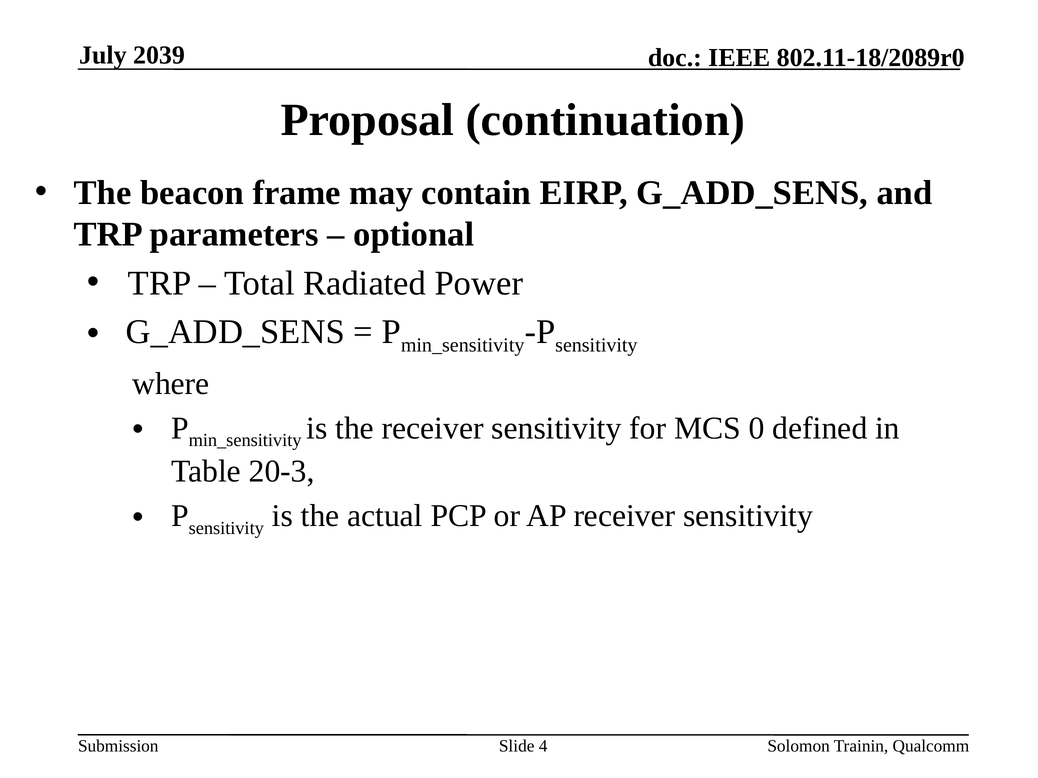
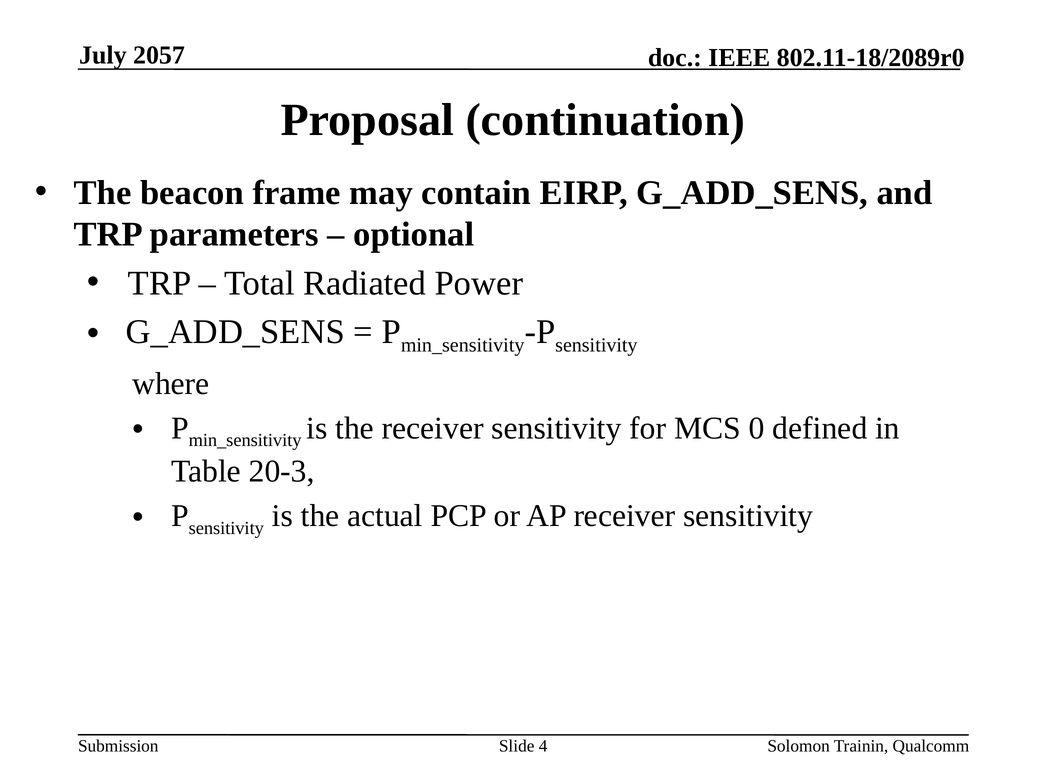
2039: 2039 -> 2057
